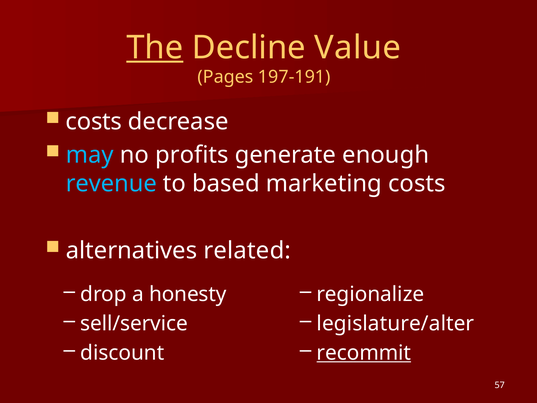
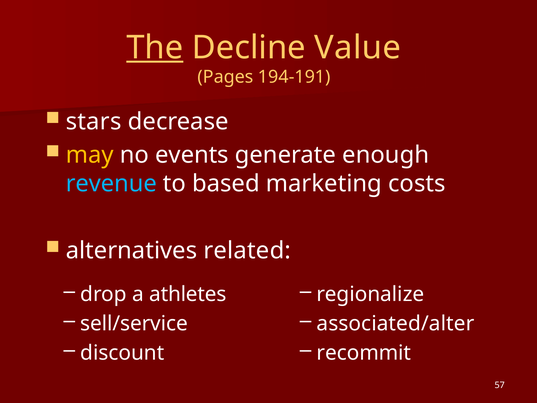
197-191: 197-191 -> 194-191
costs at (94, 122): costs -> stars
may colour: light blue -> yellow
profits: profits -> events
honesty: honesty -> athletes
legislature/alter: legislature/alter -> associated/alter
recommit underline: present -> none
